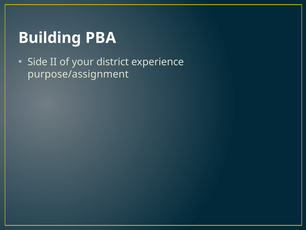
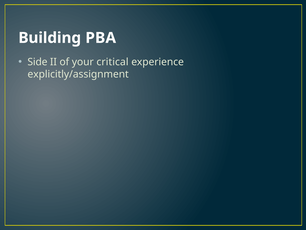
district: district -> critical
purpose/assignment: purpose/assignment -> explicitly/assignment
